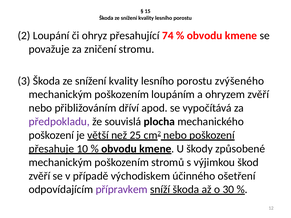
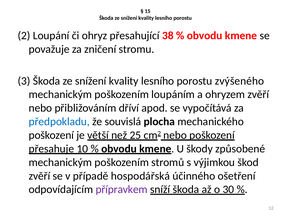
74: 74 -> 38
předpokladu colour: purple -> blue
východiskem: východiskem -> hospodářská
